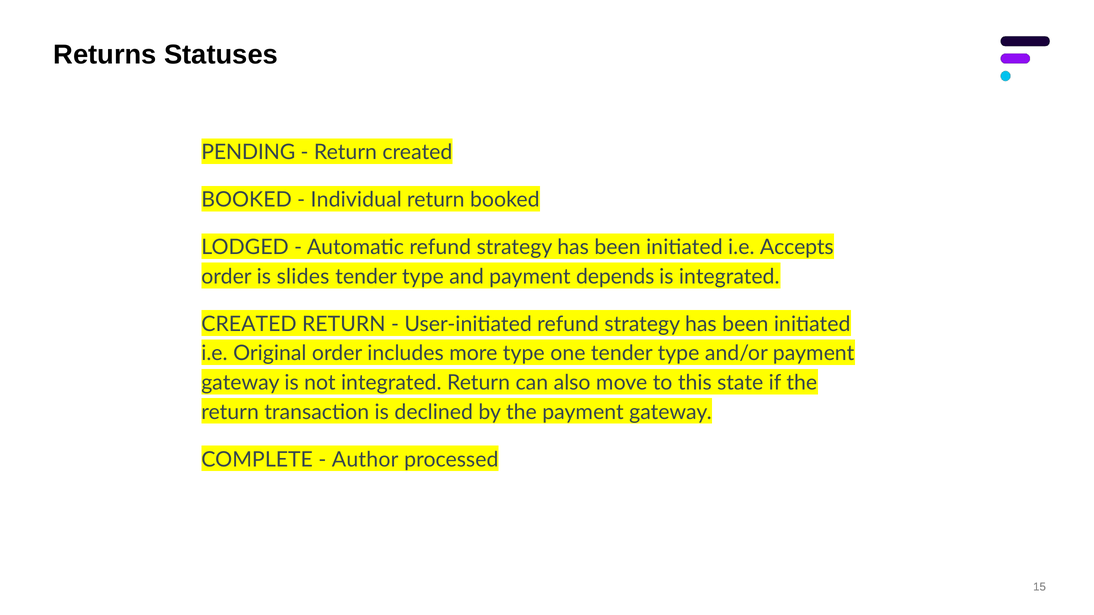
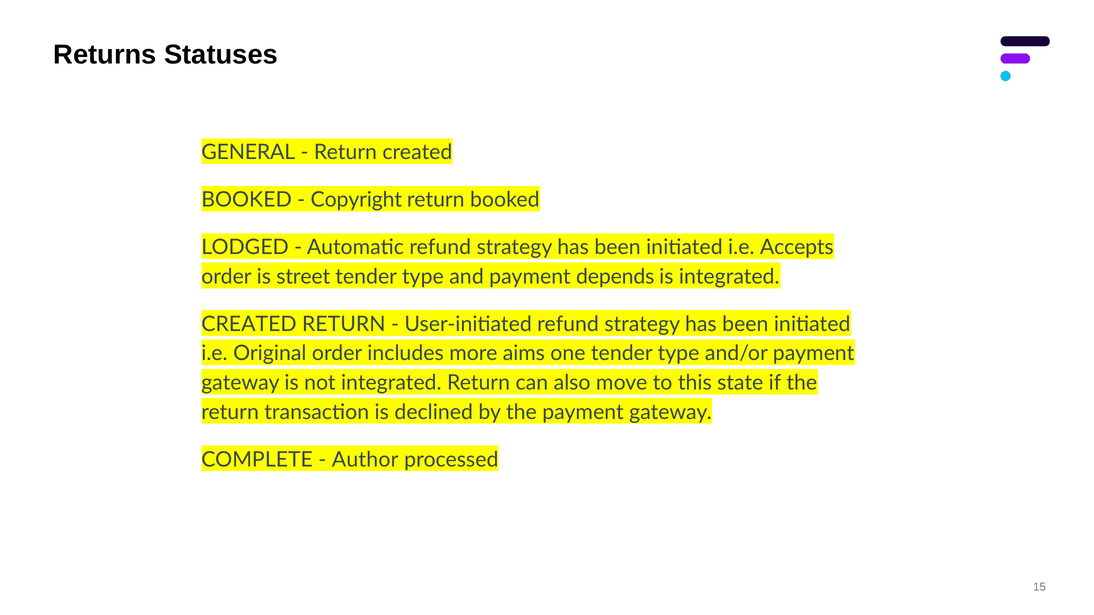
PENDING: PENDING -> GENERAL
Individual: Individual -> Copyright
slides: slides -> street
more type: type -> aims
